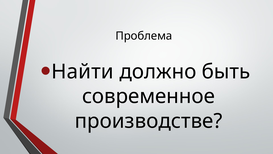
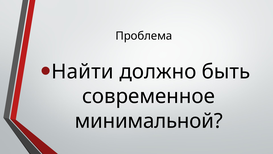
производстве: производстве -> минимальной
